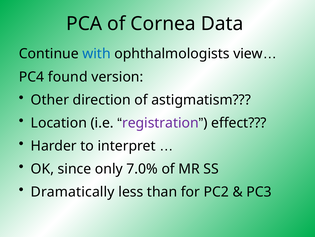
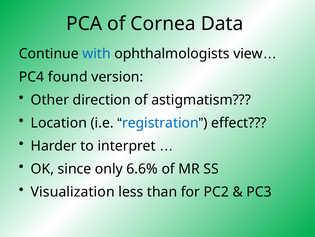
registration colour: purple -> blue
7.0%: 7.0% -> 6.6%
Dramatically: Dramatically -> Visualization
